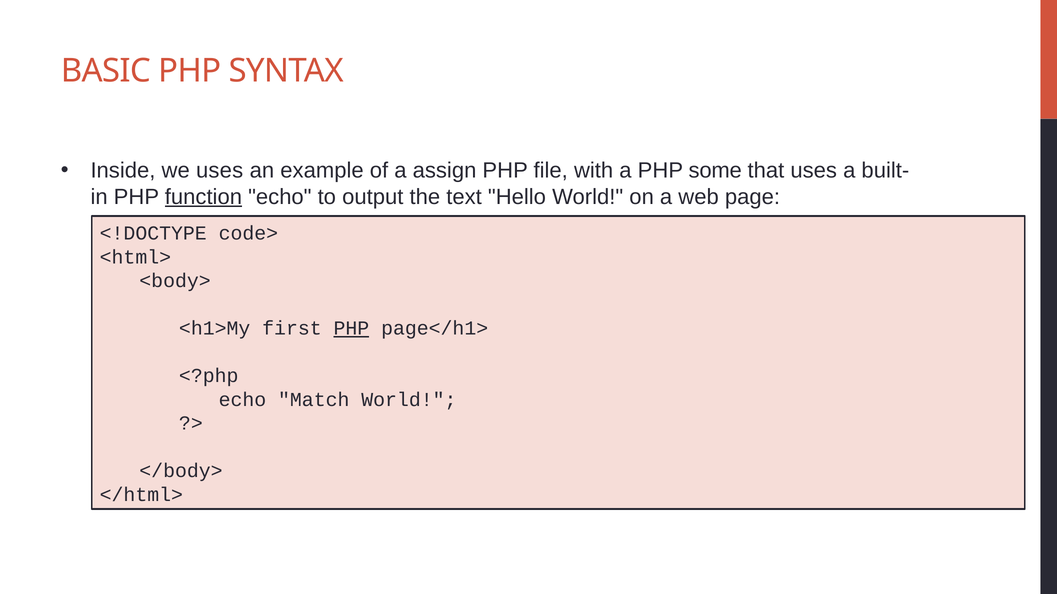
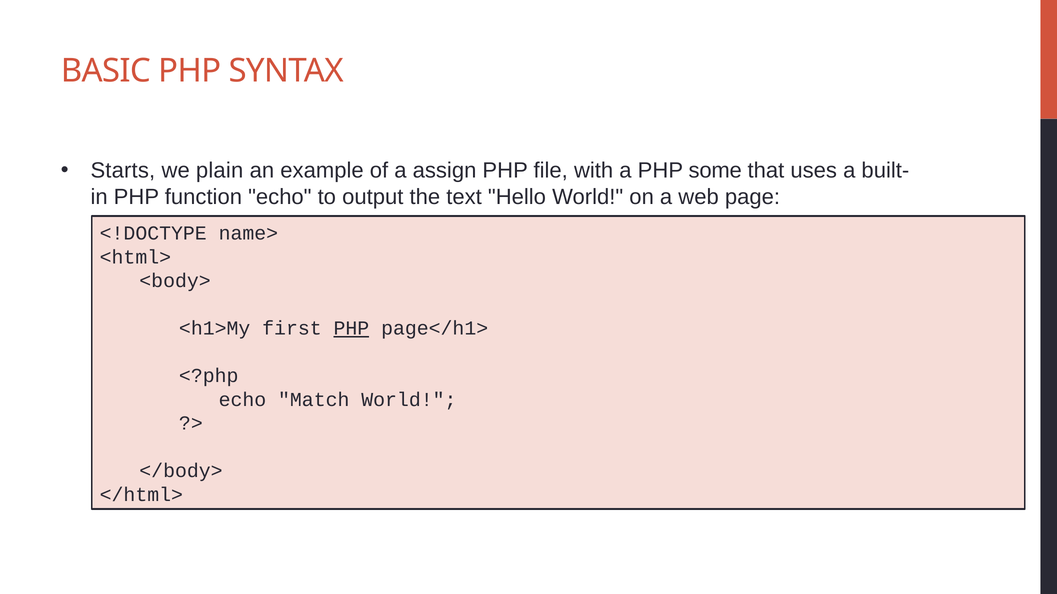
Inside: Inside -> Starts
we uses: uses -> plain
function underline: present -> none
code>: code> -> name>
